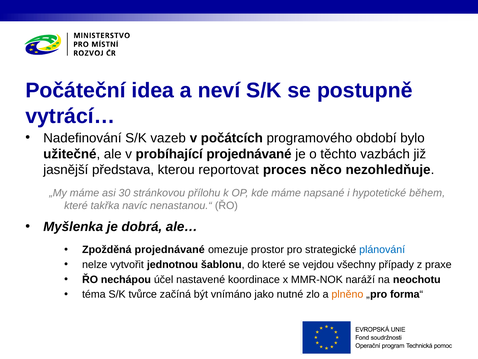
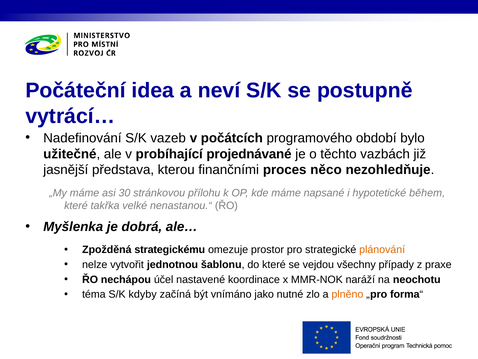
reportovat: reportovat -> finančními
navíc: navíc -> velké
Zpožděná projednávané: projednávané -> strategickému
plánování colour: blue -> orange
tvůrce: tvůrce -> kdyby
